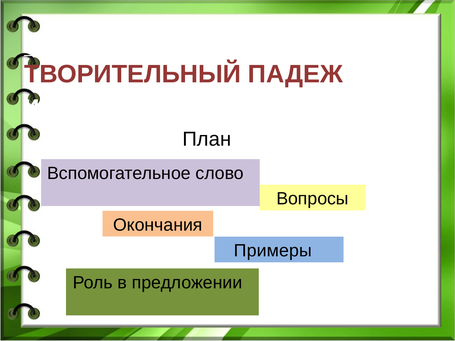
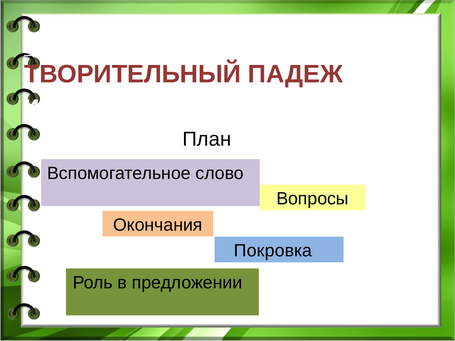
Примеры: Примеры -> Покровка
